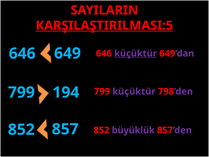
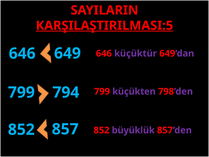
küçüktür at (136, 53) underline: present -> none
194: 194 -> 794
799 küçüktür: küçüktür -> küçükten
